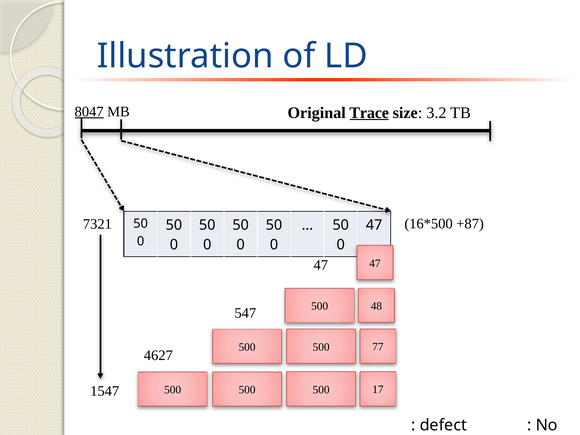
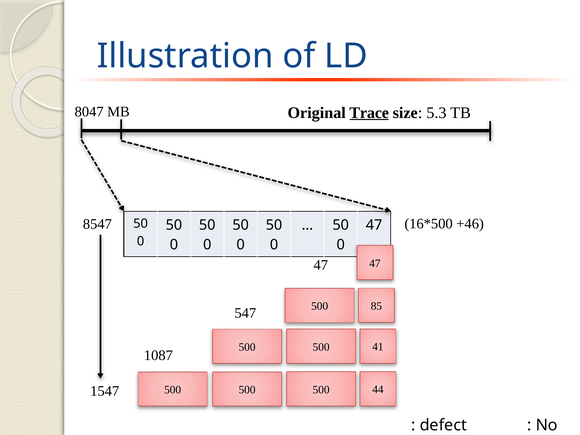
8047 underline: present -> none
3.2: 3.2 -> 5.3
7321: 7321 -> 8547
+87: +87 -> +46
48: 48 -> 85
77: 77 -> 41
4627: 4627 -> 1087
17: 17 -> 44
